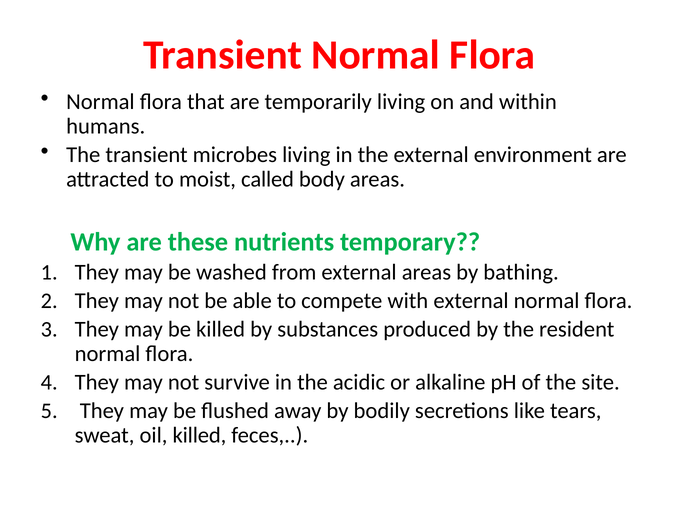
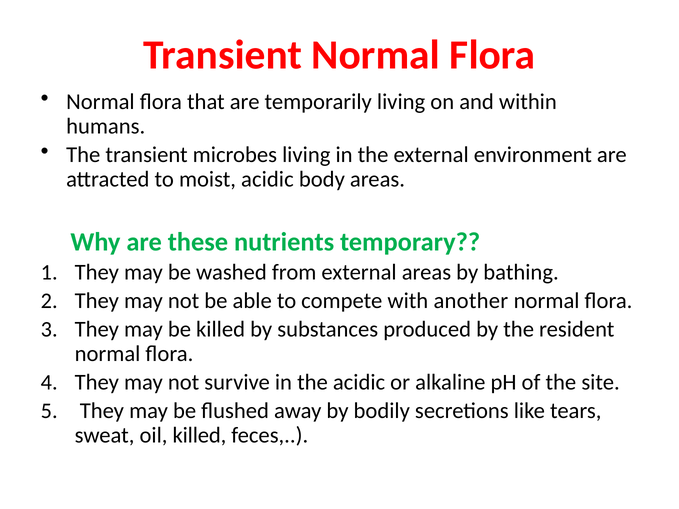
moist called: called -> acidic
with external: external -> another
